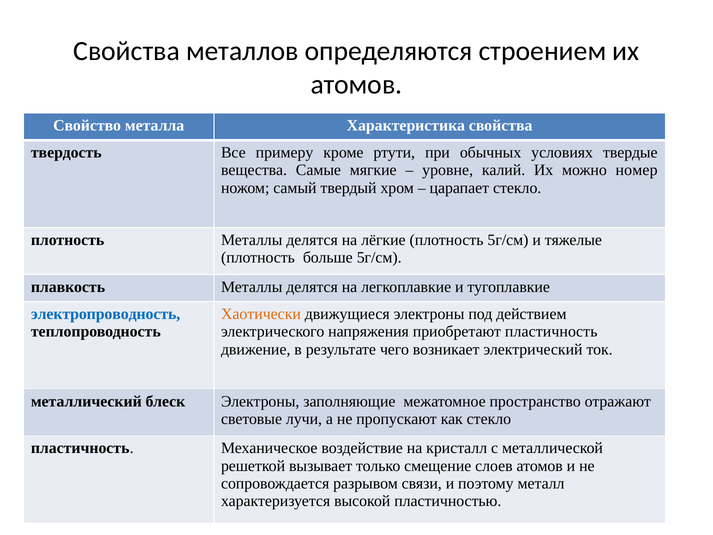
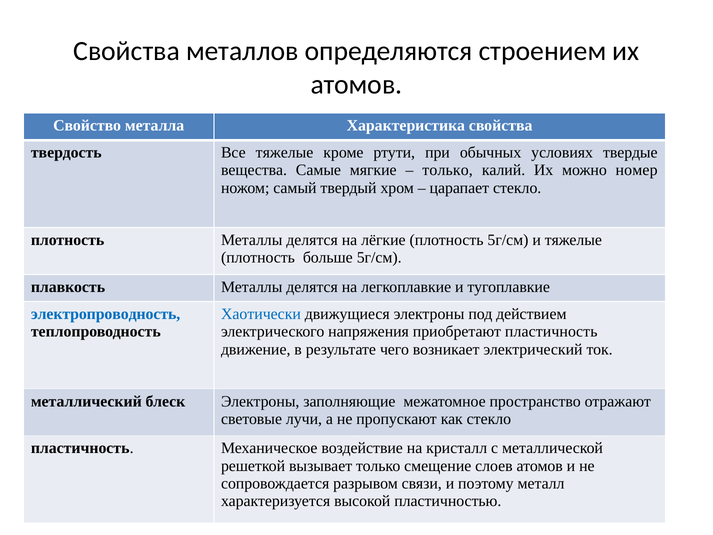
Все примеру: примеру -> тяжелые
уровне at (448, 170): уровне -> только
Хаотически colour: orange -> blue
